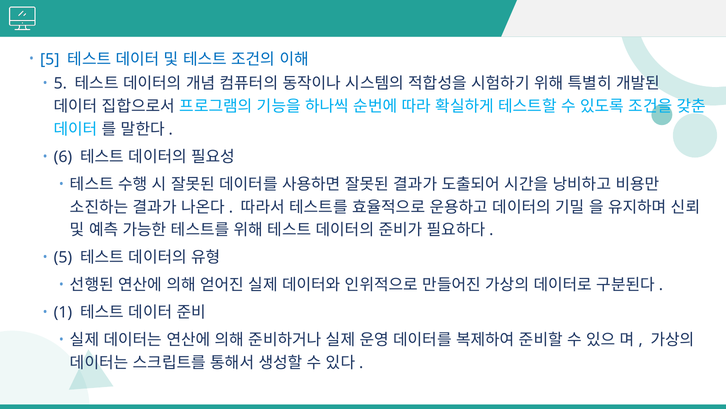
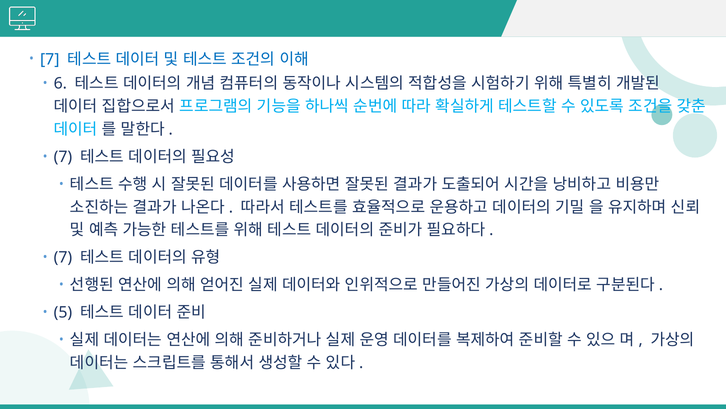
5 at (50, 59): 5 -> 7
5 at (60, 84): 5 -> 6
6 at (63, 157): 6 -> 7
5 at (63, 257): 5 -> 7
1: 1 -> 5
